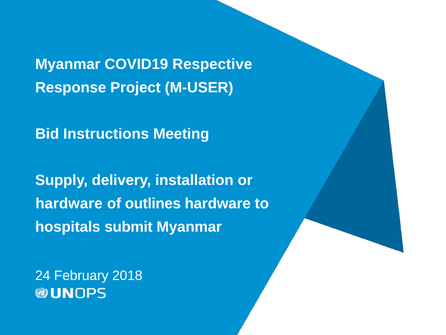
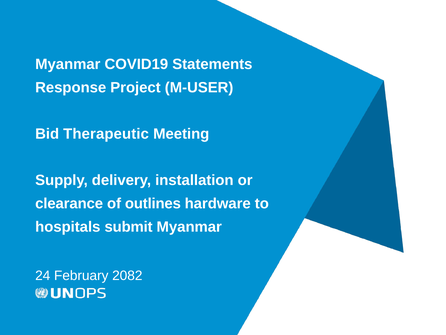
Respective: Respective -> Statements
Instructions: Instructions -> Therapeutic
hardware at (69, 203): hardware -> clearance
2018: 2018 -> 2082
